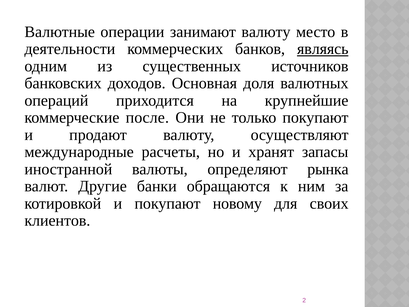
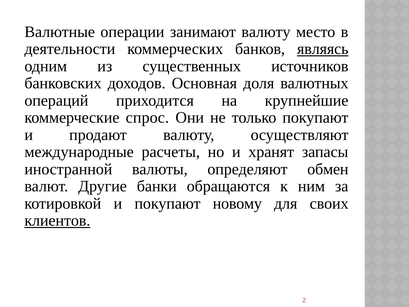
после: после -> спрос
рынка: рынка -> обмен
клиентов underline: none -> present
